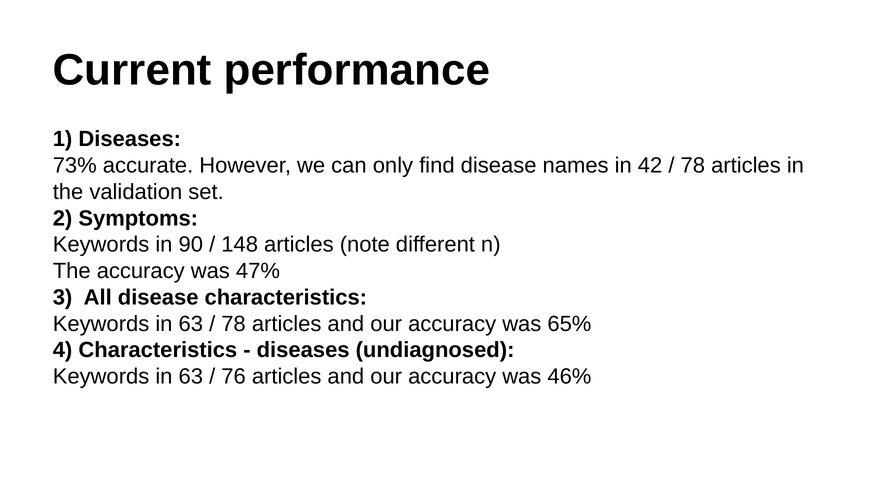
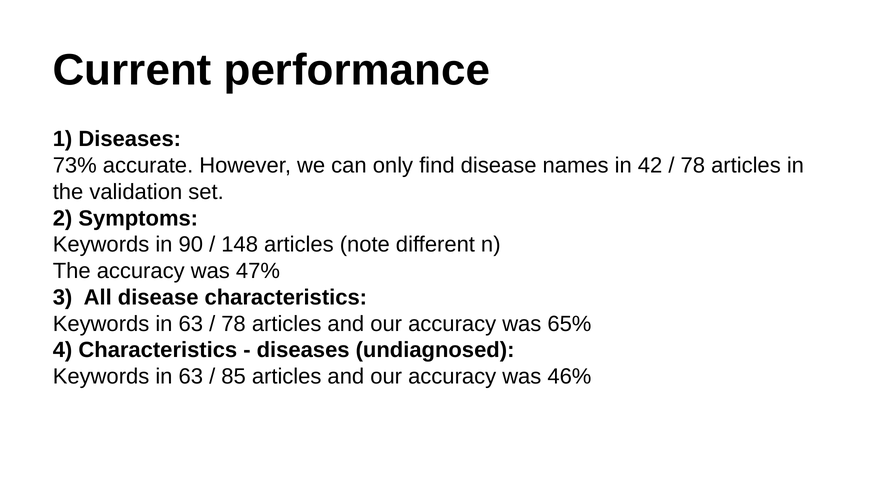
76: 76 -> 85
